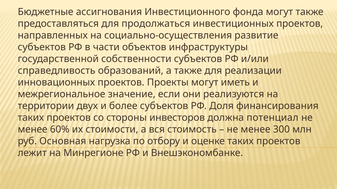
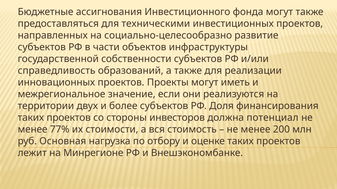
продолжаться: продолжаться -> техническими
социально-осуществления: социально-осуществления -> социально-целесообразно
60%: 60% -> 77%
300: 300 -> 200
